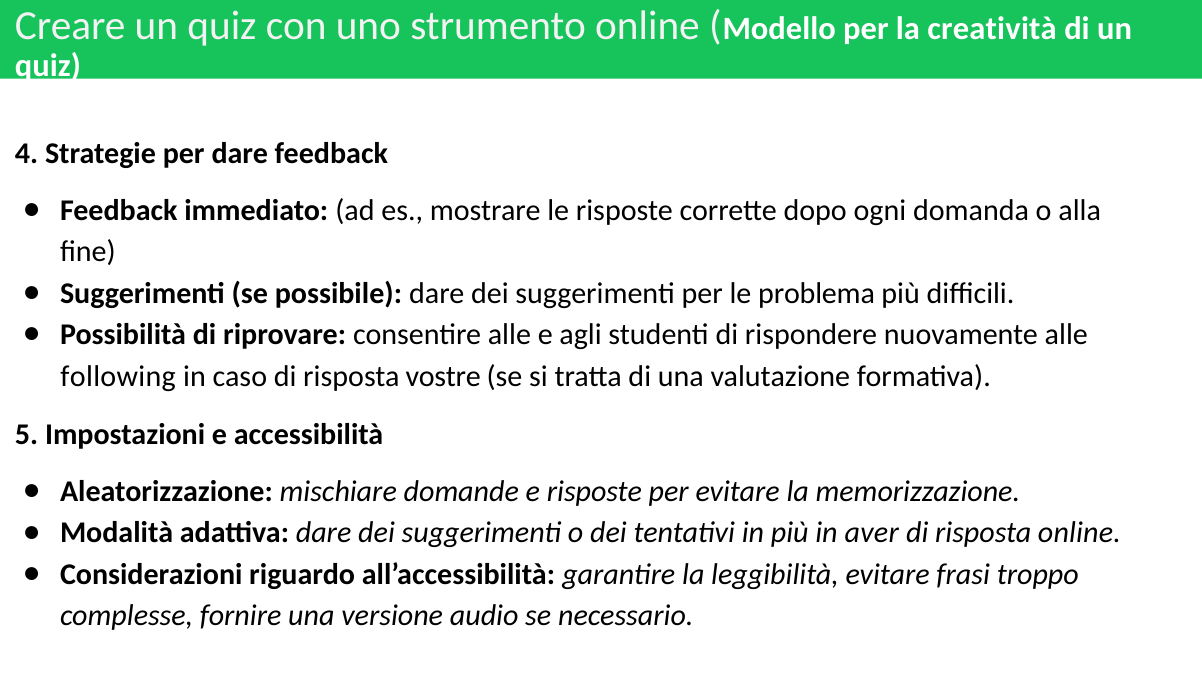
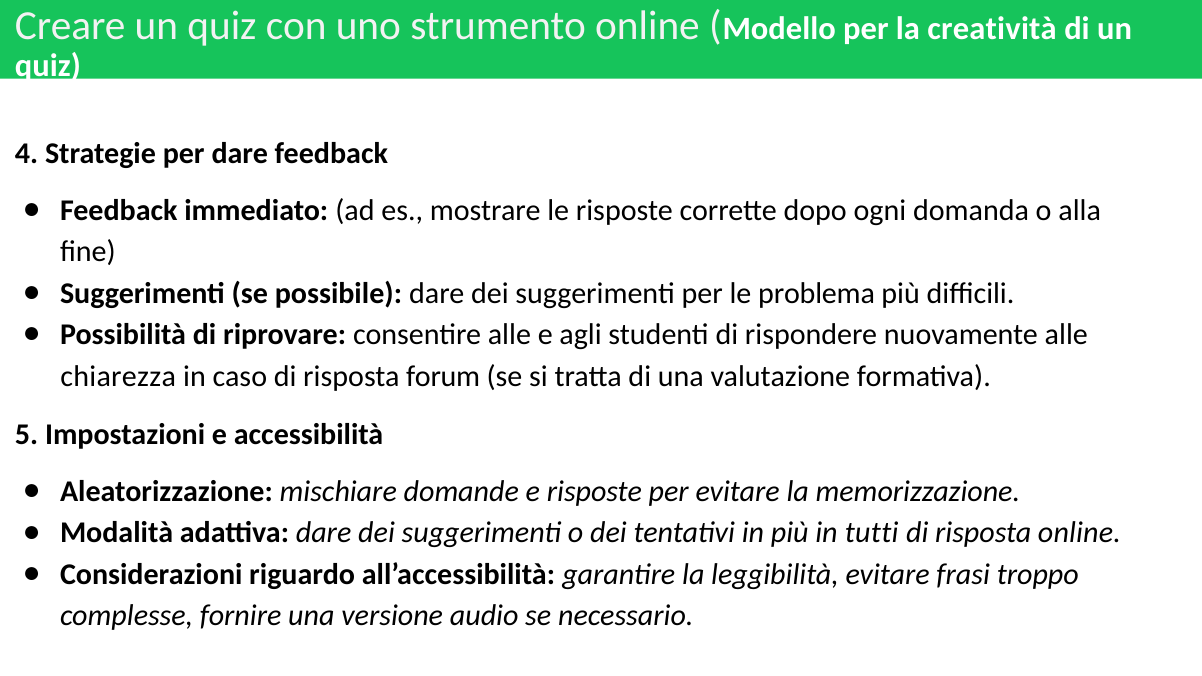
following: following -> chiarezza
vostre: vostre -> forum
aver: aver -> tutti
